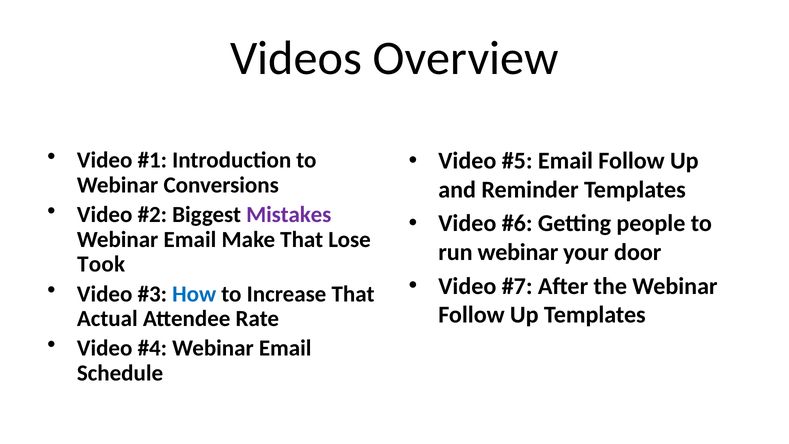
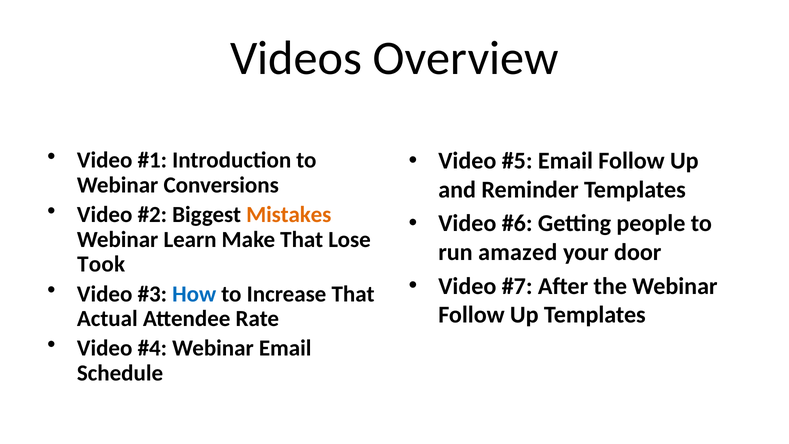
Mistakes colour: purple -> orange
Email at (190, 239): Email -> Learn
run webinar: webinar -> amazed
